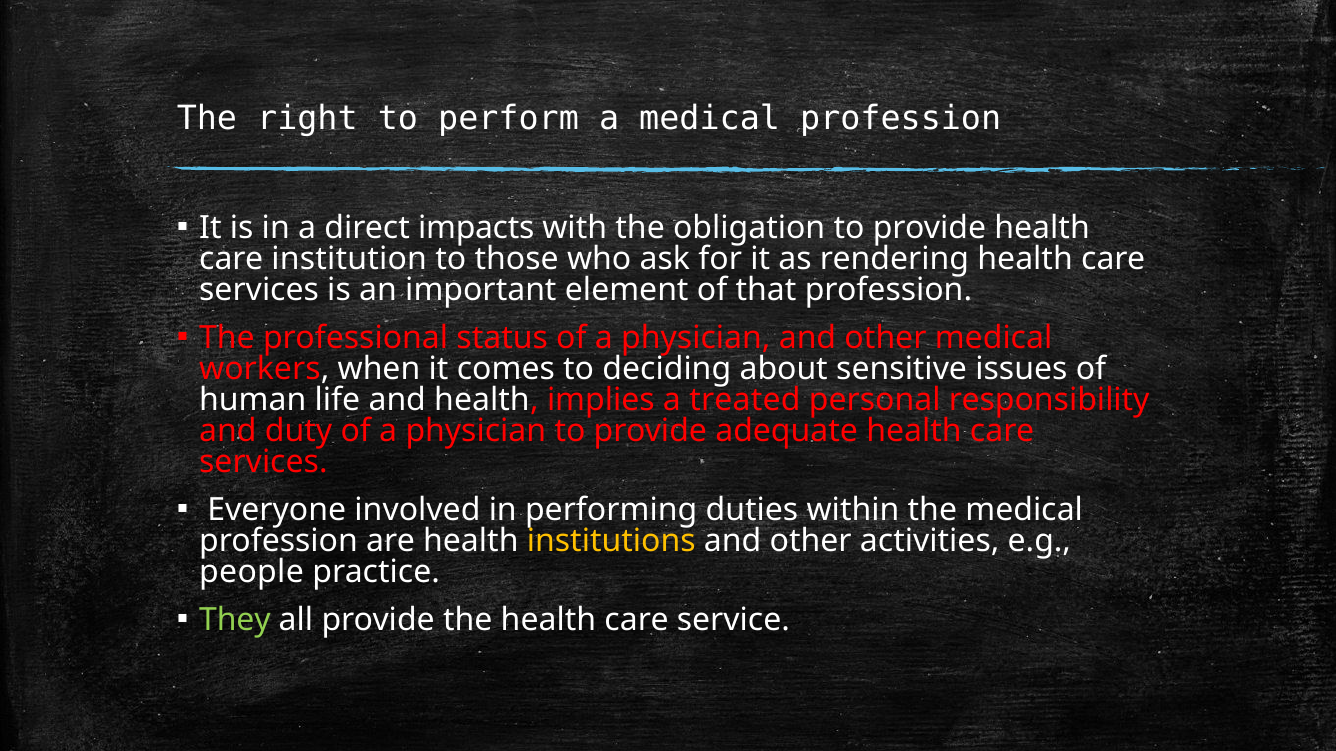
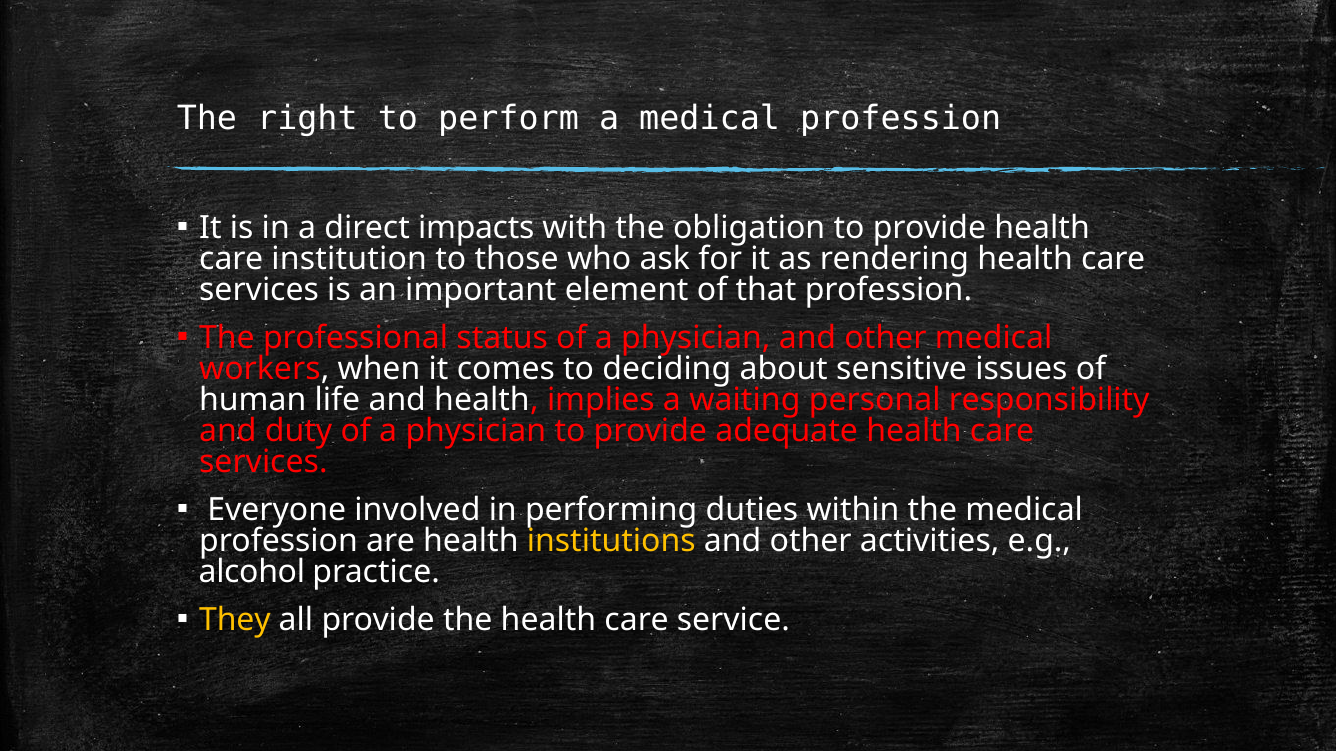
treated: treated -> waiting
people: people -> alcohol
They colour: light green -> yellow
